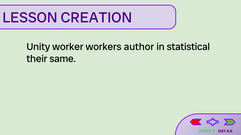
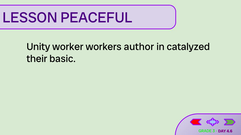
CREATION: CREATION -> PEACEFUL
statistical: statistical -> catalyzed
same: same -> basic
